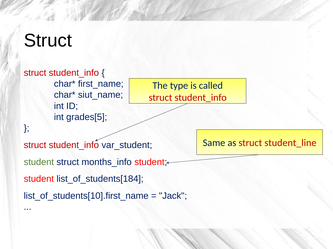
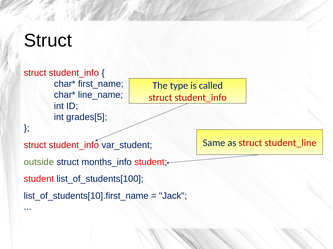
siut_name: siut_name -> line_name
student at (39, 162): student -> outside
list_of_students[184: list_of_students[184 -> list_of_students[100
